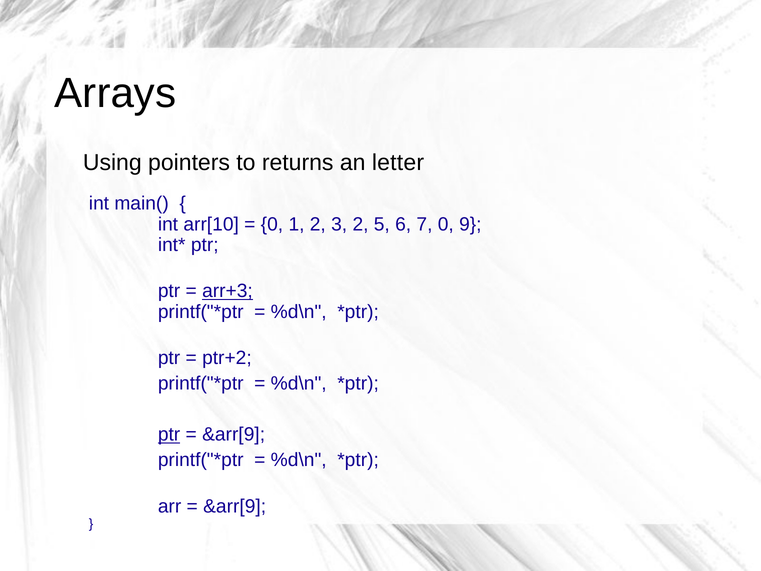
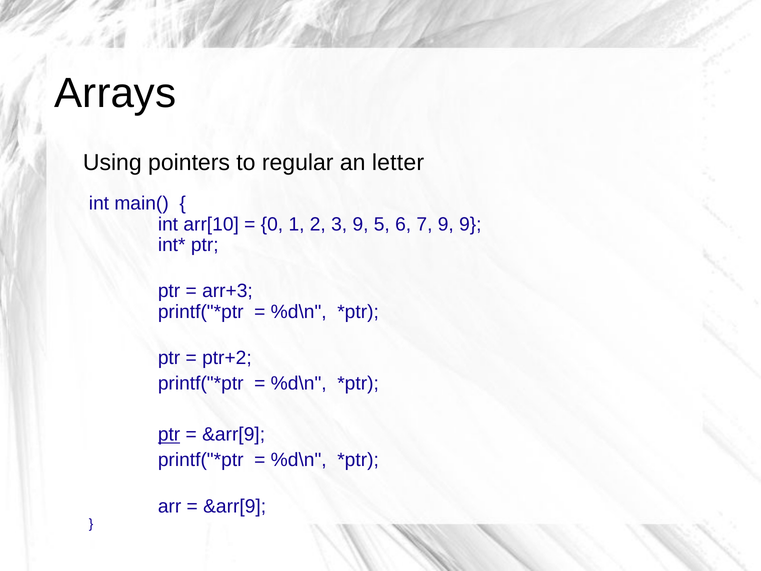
returns: returns -> regular
3 2: 2 -> 9
7 0: 0 -> 9
arr+3 underline: present -> none
